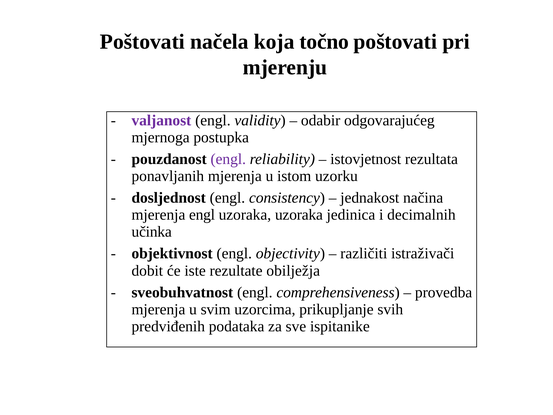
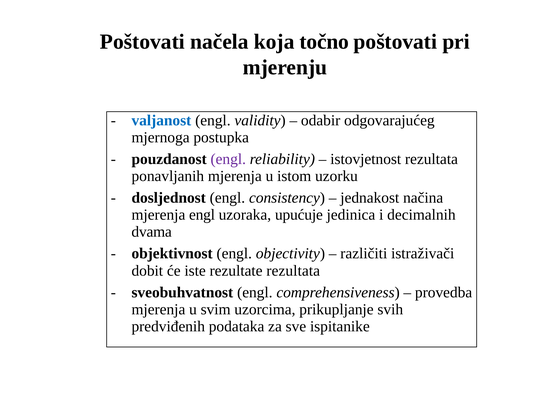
valjanost colour: purple -> blue
uzoraka uzoraka: uzoraka -> upućuje
učinka: učinka -> dvama
rezultate obilježja: obilježja -> rezultata
